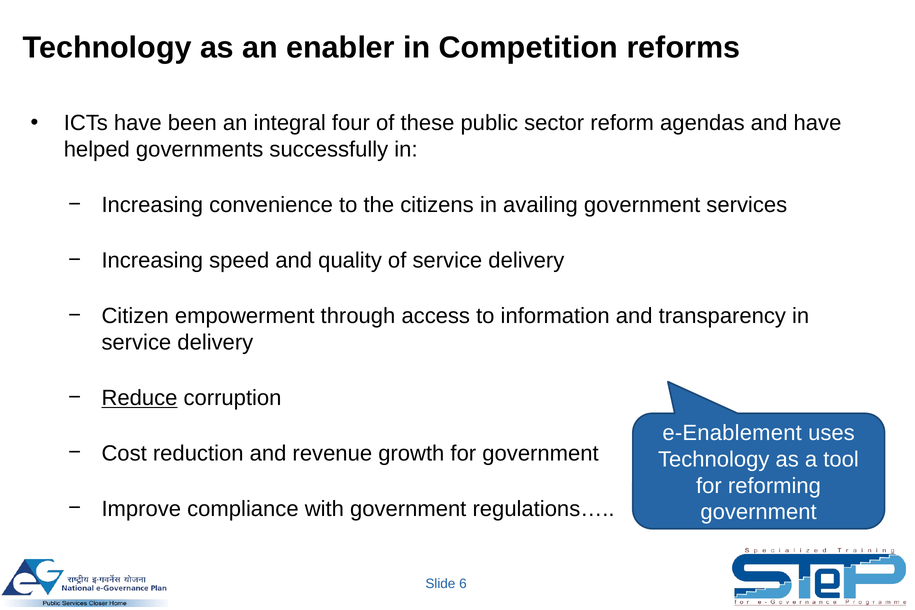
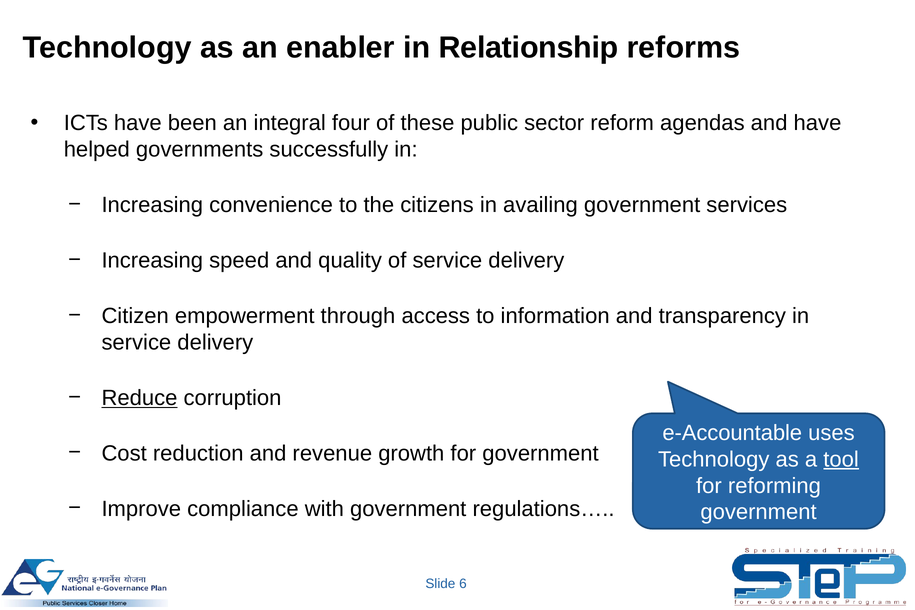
Competition: Competition -> Relationship
e-Enablement: e-Enablement -> e-Accountable
tool underline: none -> present
